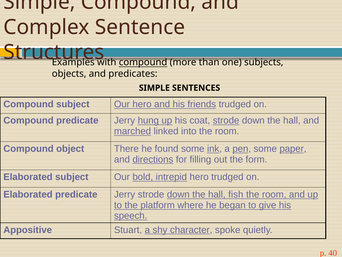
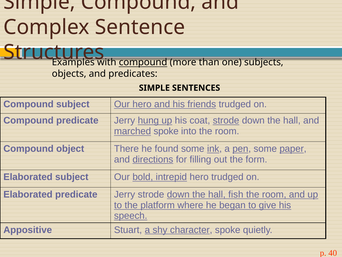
marched linked: linked -> spoke
